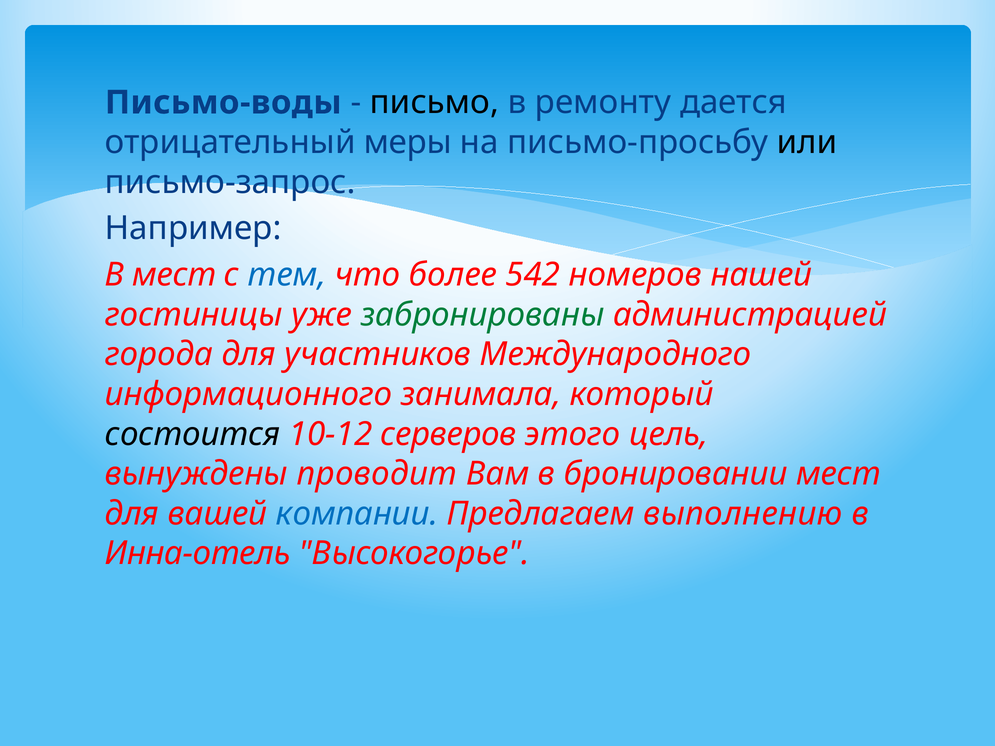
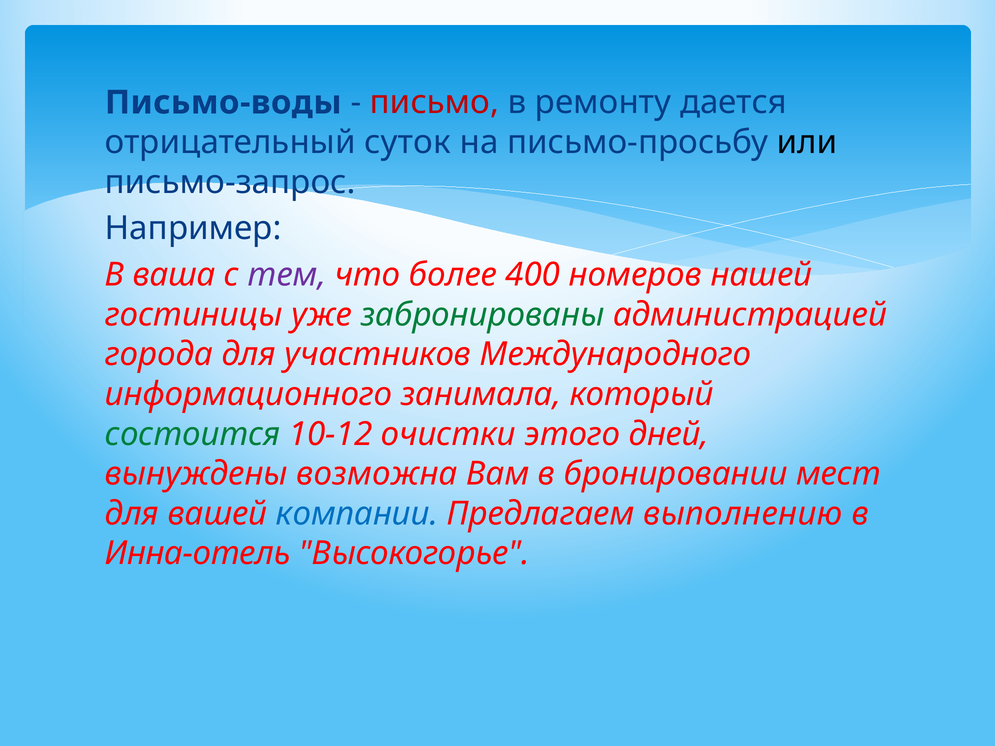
письмо colour: black -> red
меры: меры -> суток
В мест: мест -> ваша
тем colour: blue -> purple
542: 542 -> 400
состоится colour: black -> green
серверов: серверов -> очистки
цель: цель -> дней
проводит: проводит -> возможна
